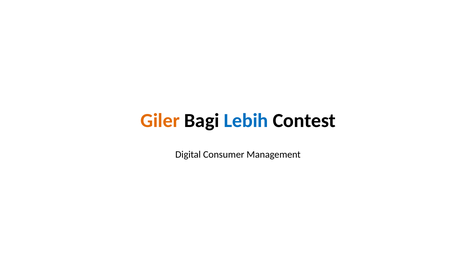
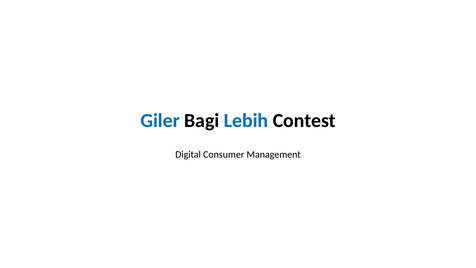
Giler colour: orange -> blue
